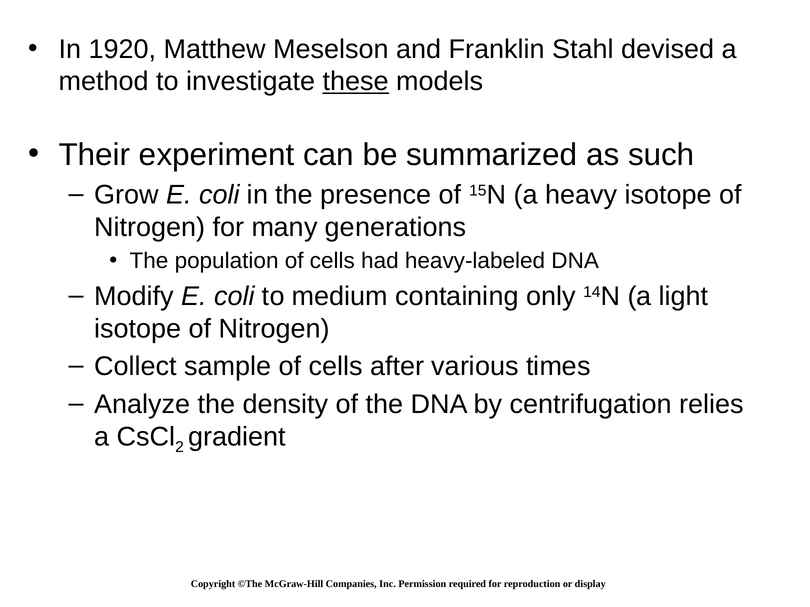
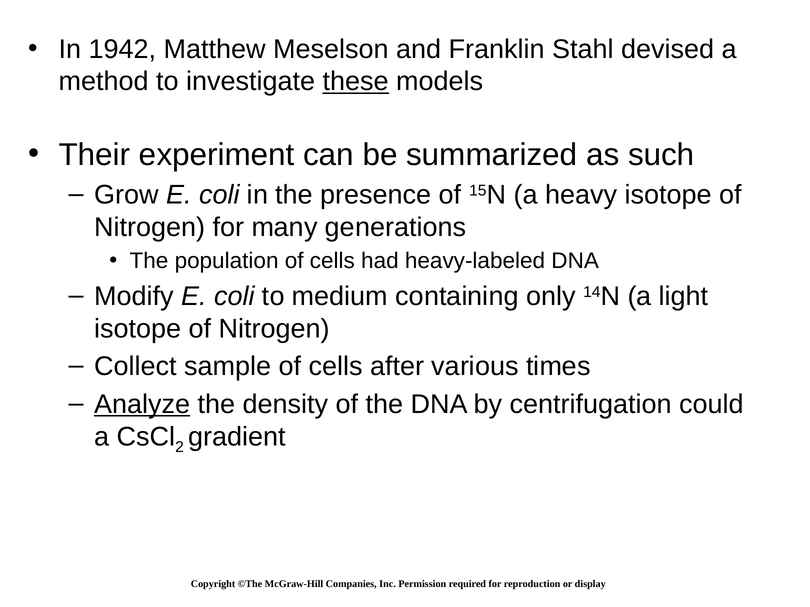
1920: 1920 -> 1942
Analyze underline: none -> present
relies: relies -> could
